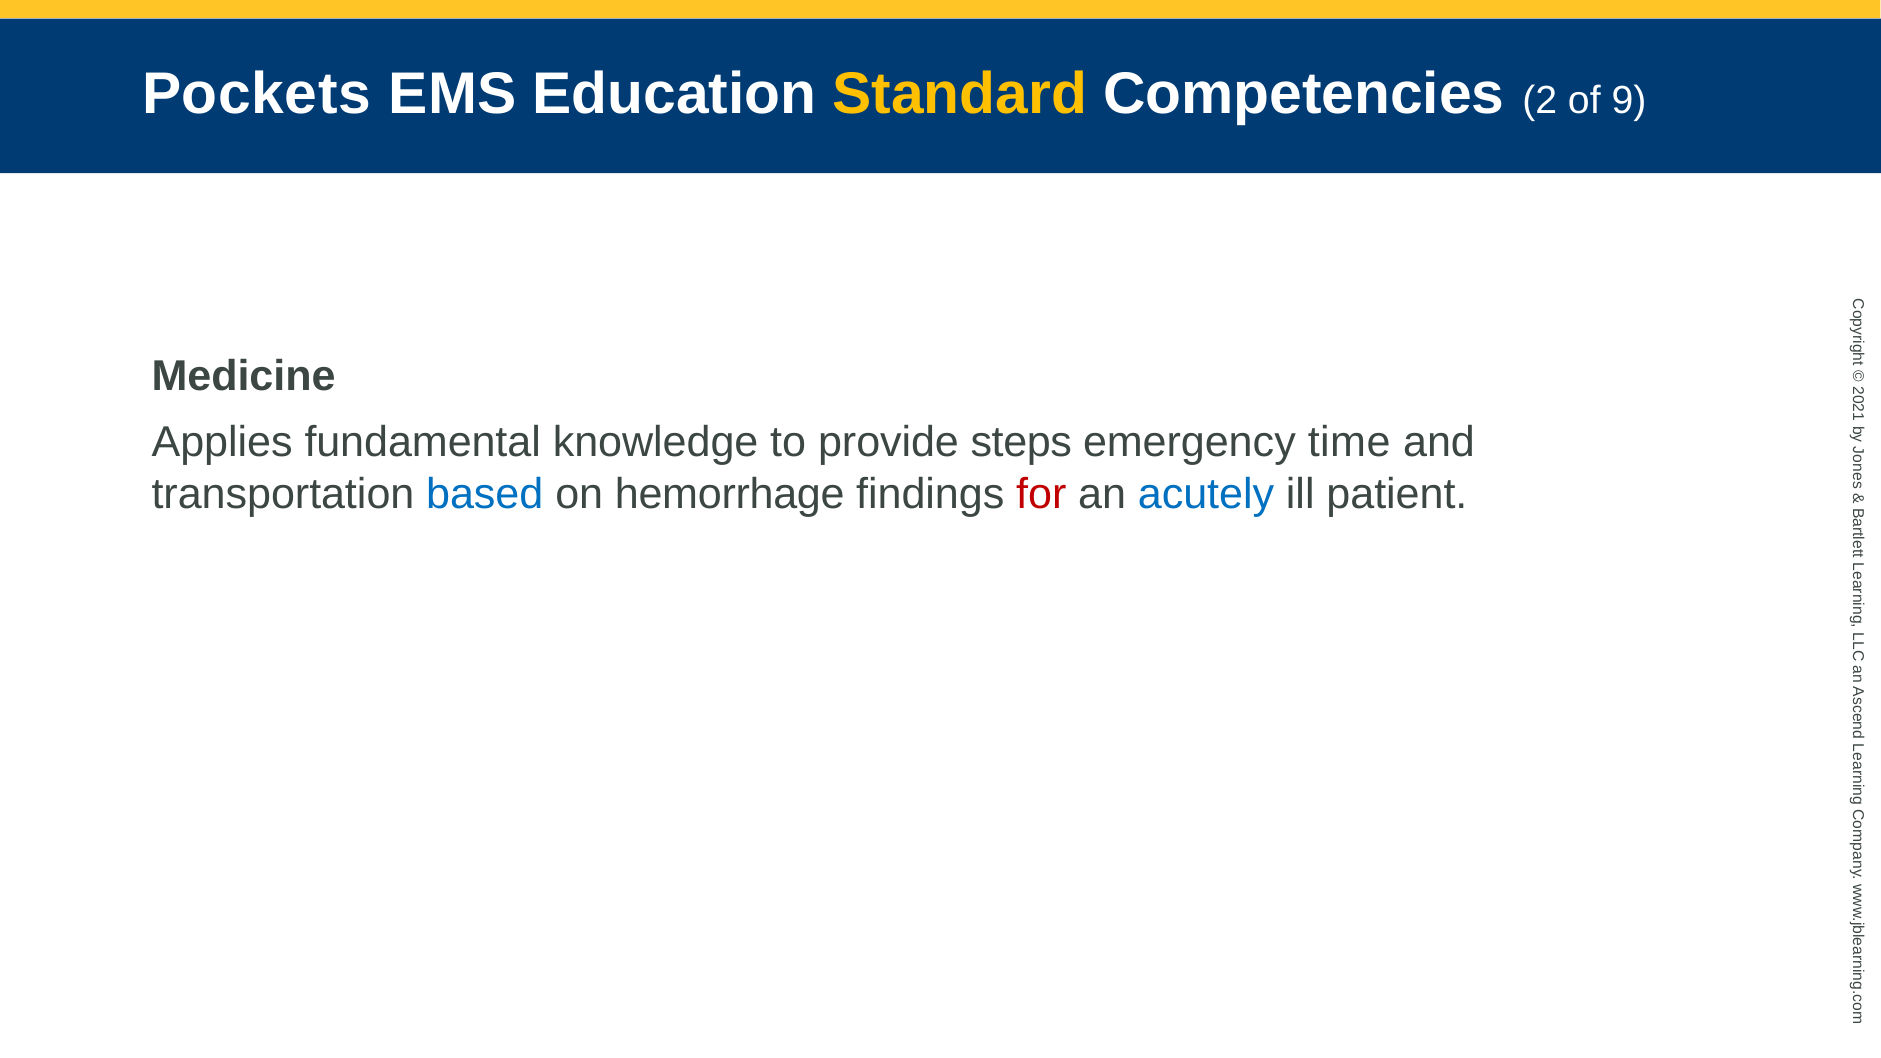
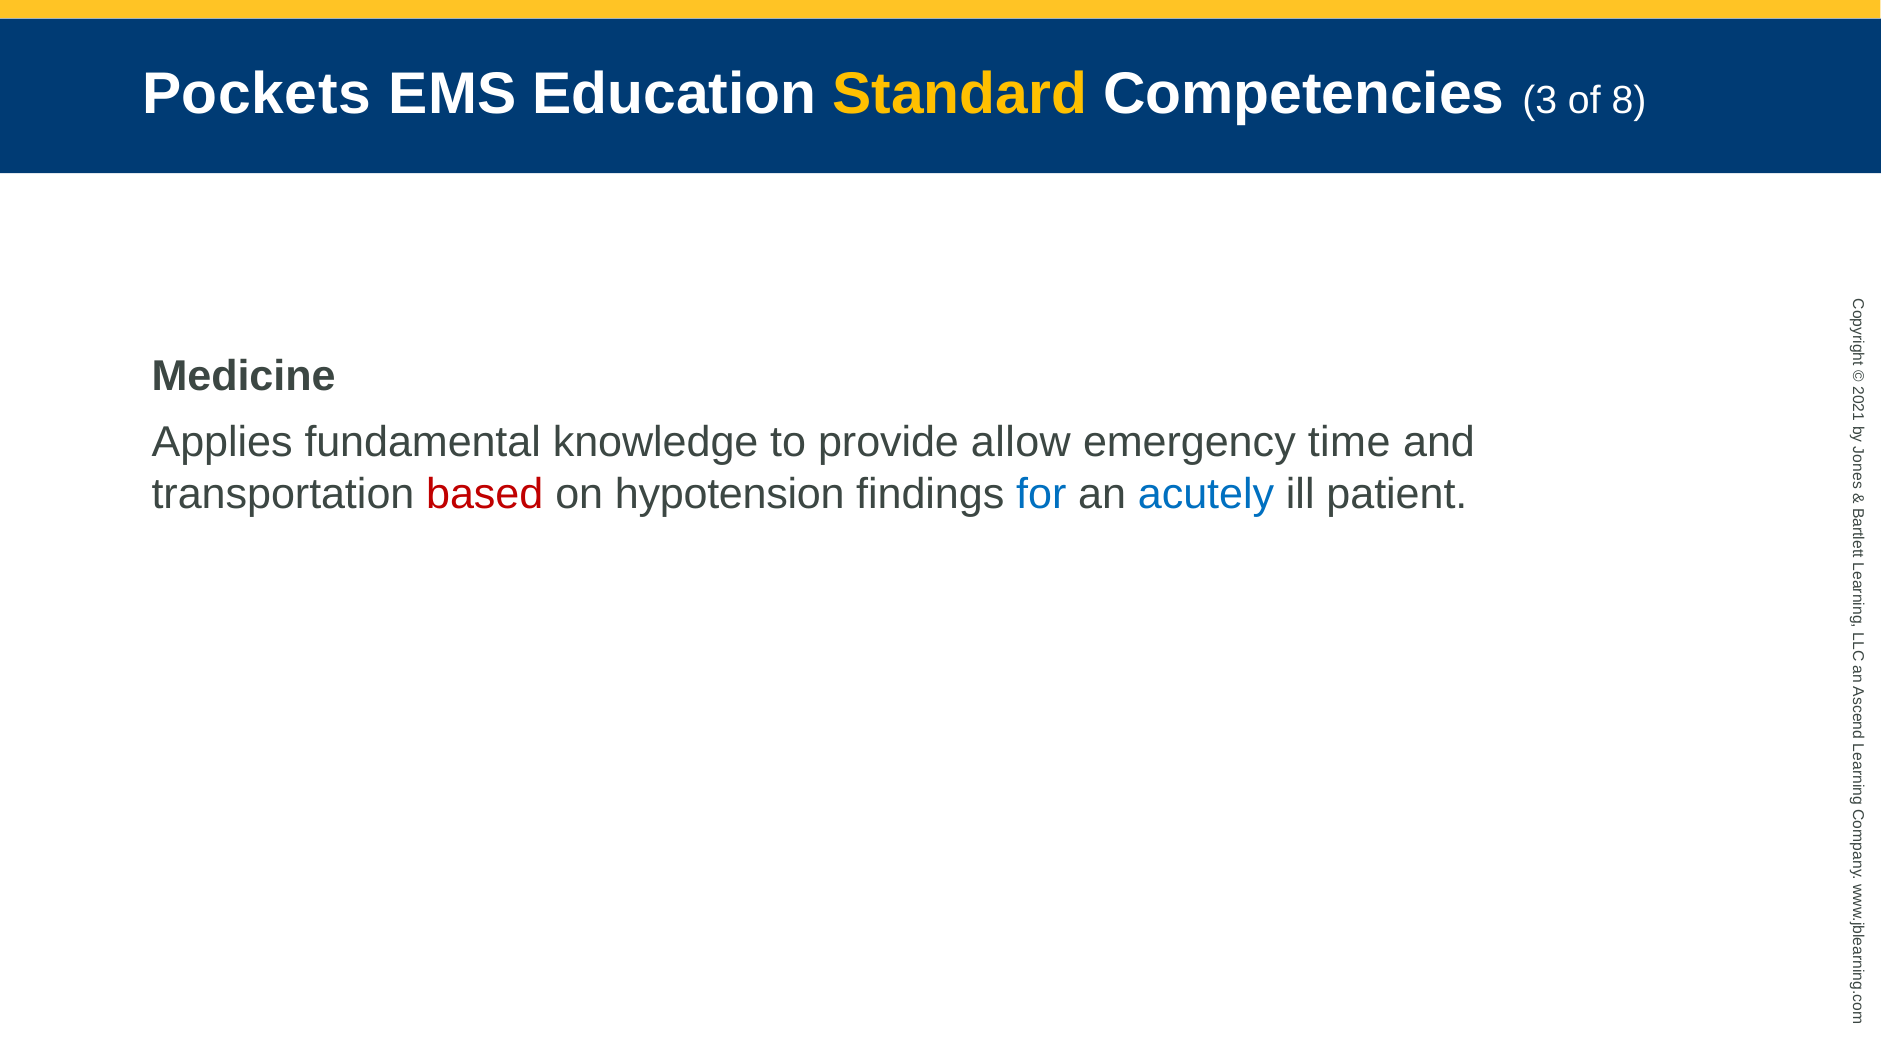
Competencies 2: 2 -> 3
9: 9 -> 8
steps: steps -> allow
based colour: blue -> red
hemorrhage: hemorrhage -> hypotension
for colour: red -> blue
